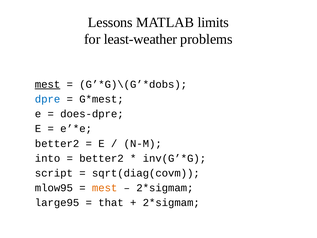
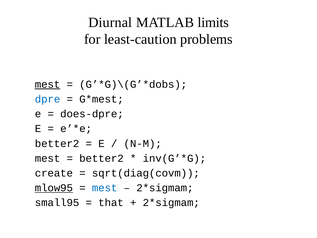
Lessons: Lessons -> Diurnal
least-weather: least-weather -> least-caution
into at (48, 158): into -> mest
script: script -> create
mlow95 underline: none -> present
mest at (105, 188) colour: orange -> blue
large95: large95 -> small95
